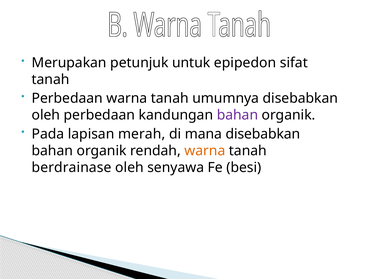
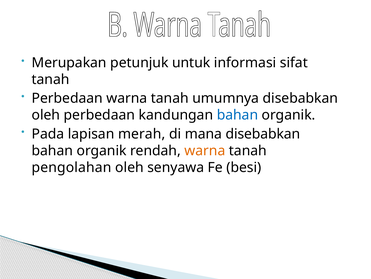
epipedon: epipedon -> informasi
bahan at (237, 115) colour: purple -> blue
berdrainase: berdrainase -> pengolahan
